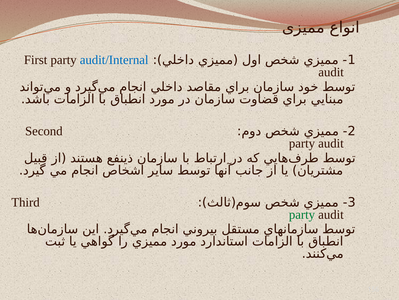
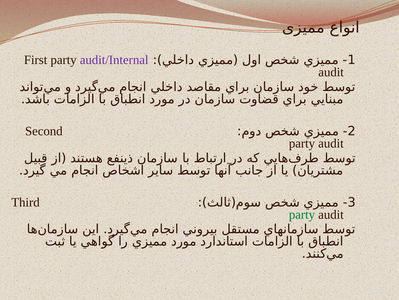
audit/Internal colour: blue -> purple
